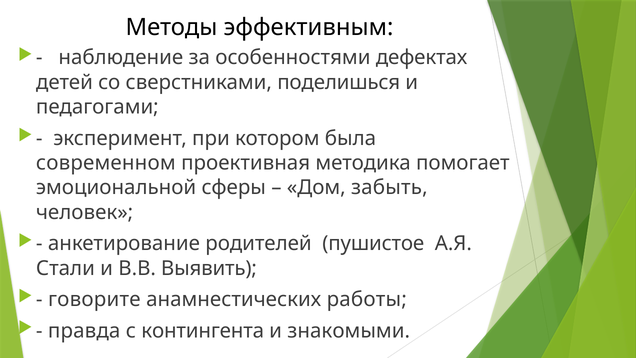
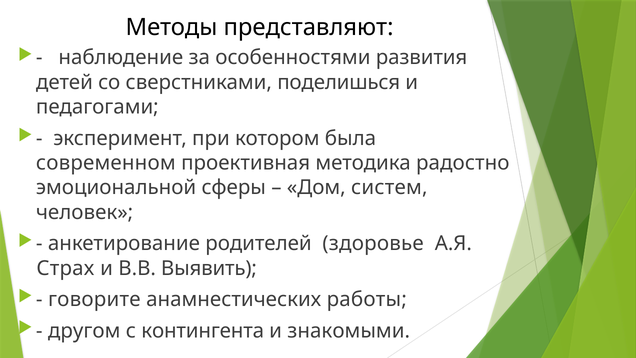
эффективным: эффективным -> представляют
дефектах: дефектах -> развития
помогает: помогает -> радостно
забыть: забыть -> систем
пушистое: пушистое -> здоровье
Стали: Стали -> Страх
правда: правда -> другом
